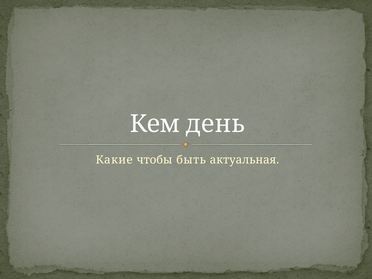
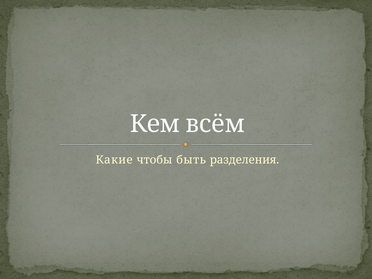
день: день -> всём
актуальная: актуальная -> разделения
